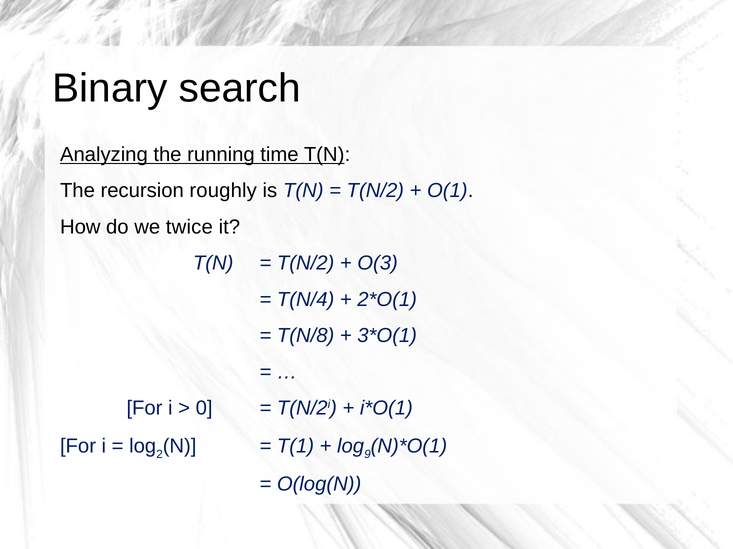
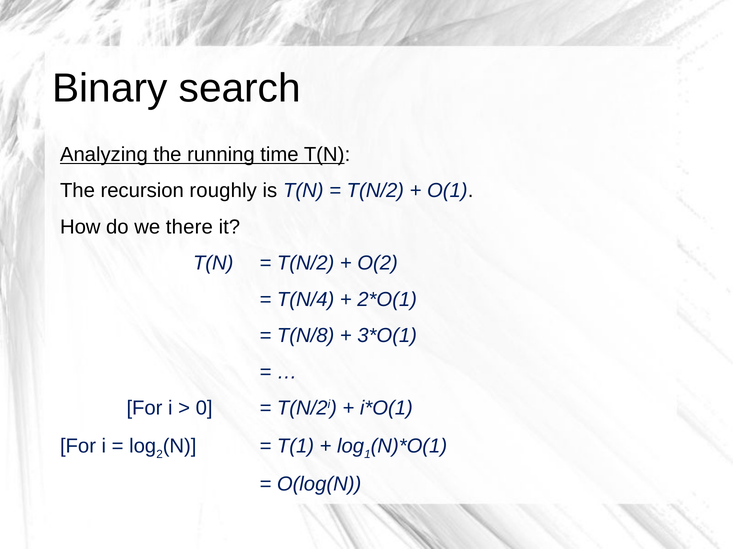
twice: twice -> there
O(3: O(3 -> O(2
9: 9 -> 1
